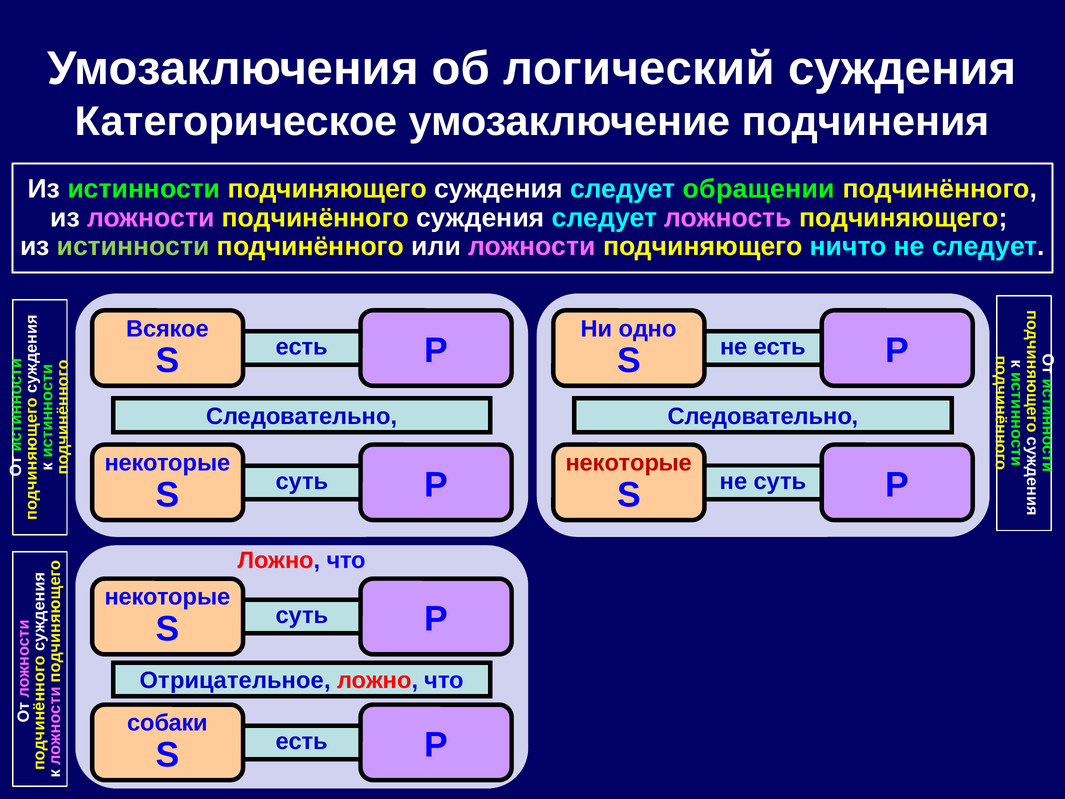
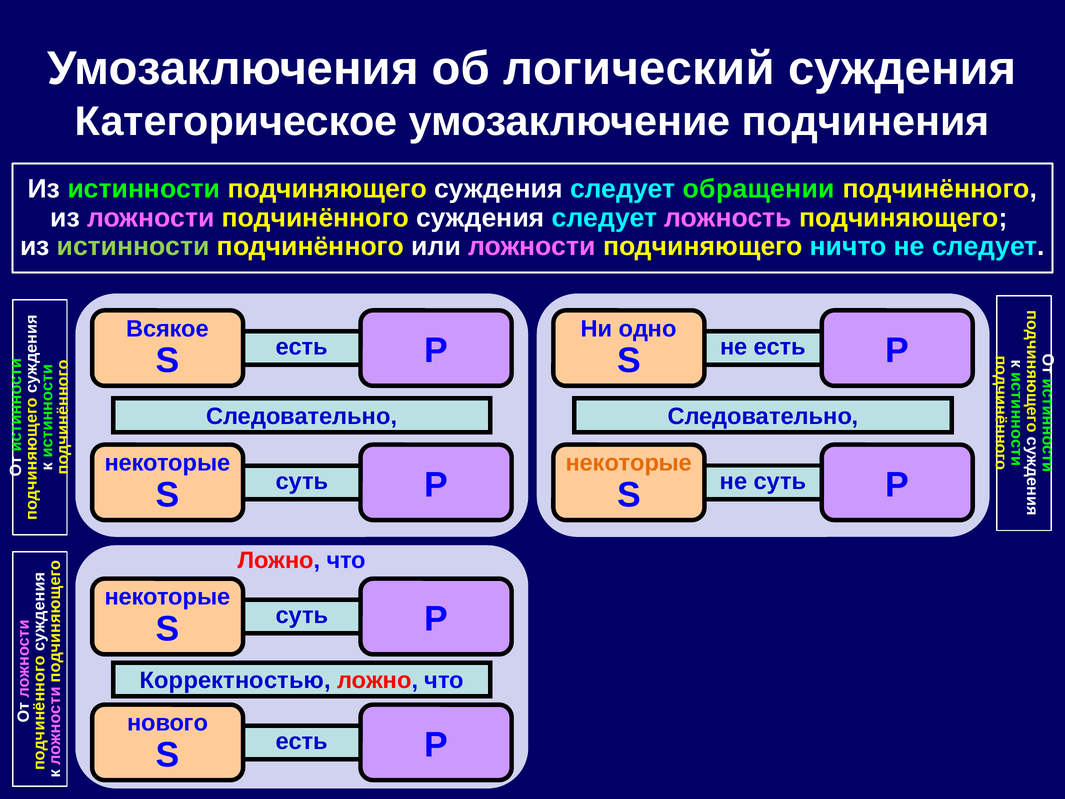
некоторые at (629, 463) colour: red -> orange
Отрицательное: Отрицательное -> Корректностью
собаки: собаки -> нового
